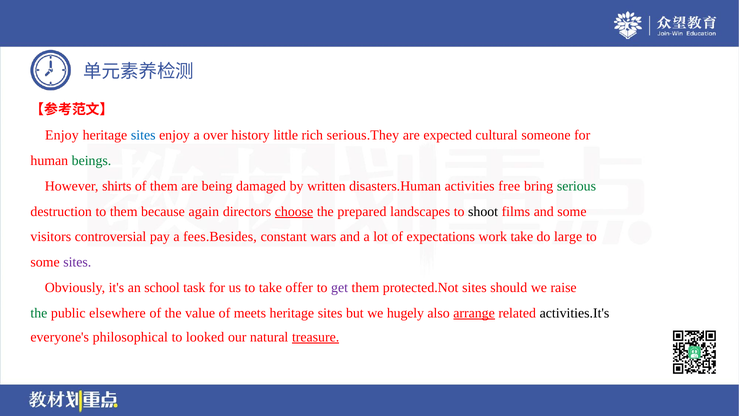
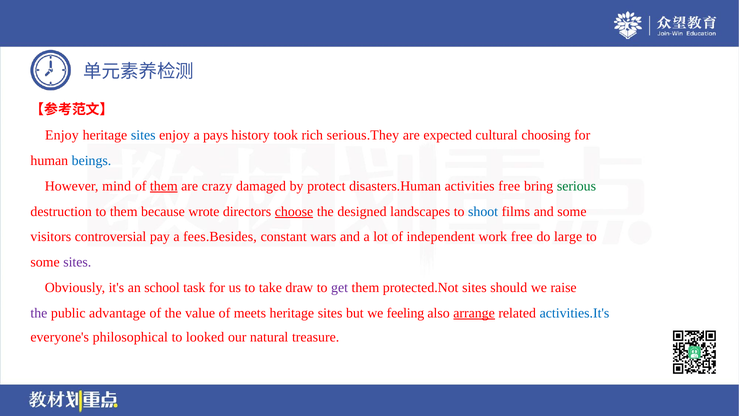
over: over -> pays
little: little -> took
someone: someone -> choosing
beings colour: green -> blue
shirts: shirts -> mind
them at (164, 186) underline: none -> present
being: being -> crazy
written: written -> protect
again: again -> wrote
prepared: prepared -> designed
shoot colour: black -> blue
expectations: expectations -> independent
work take: take -> free
offer: offer -> draw
the at (39, 313) colour: green -> purple
elsewhere: elsewhere -> advantage
hugely: hugely -> feeling
activities.It's colour: black -> blue
treasure underline: present -> none
